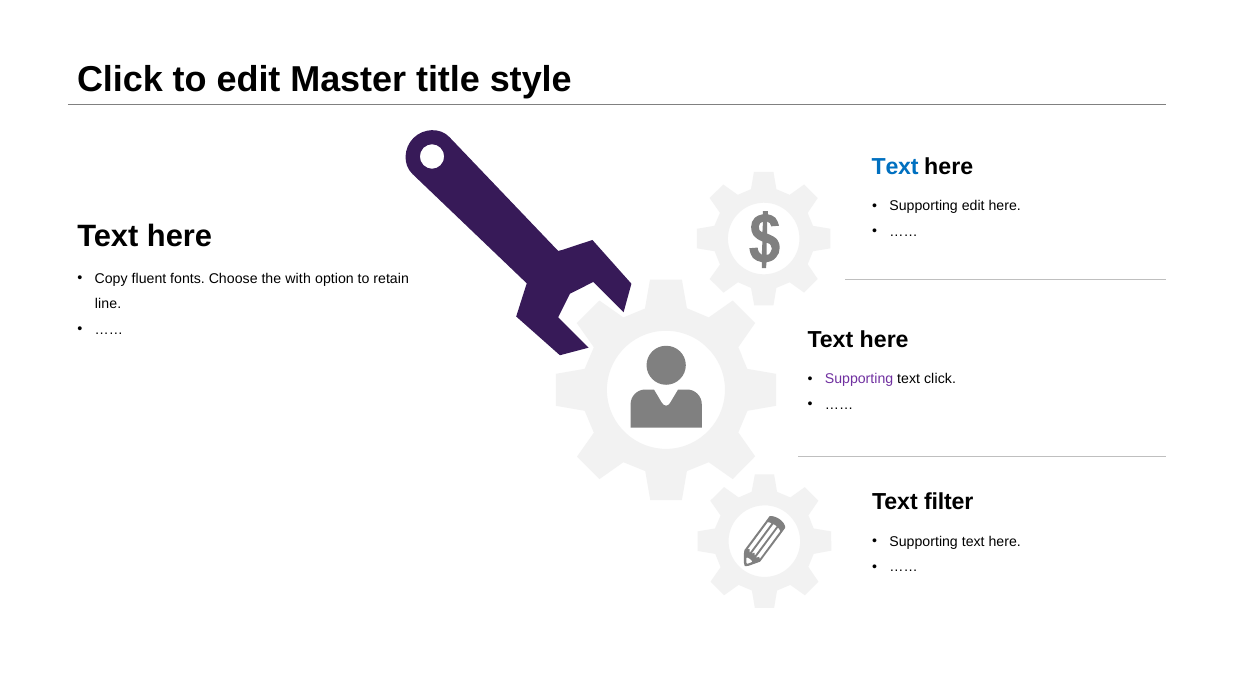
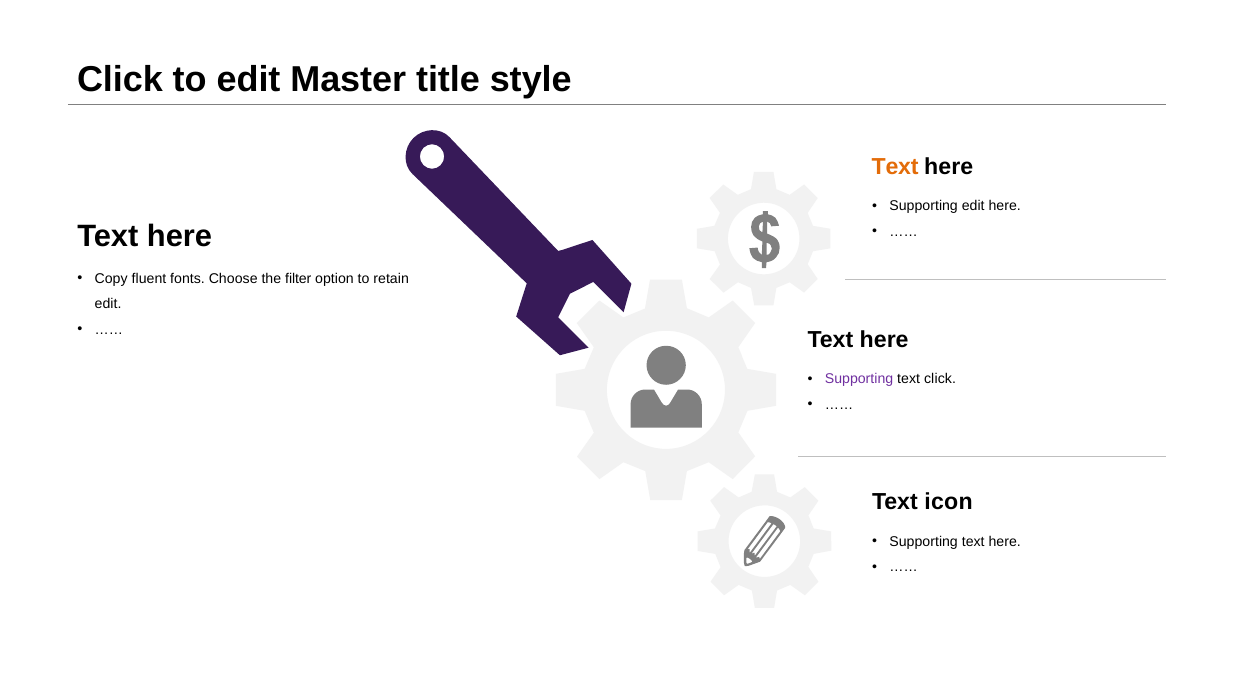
Text at (895, 167) colour: blue -> orange
with: with -> filter
line at (108, 304): line -> edit
filter: filter -> icon
